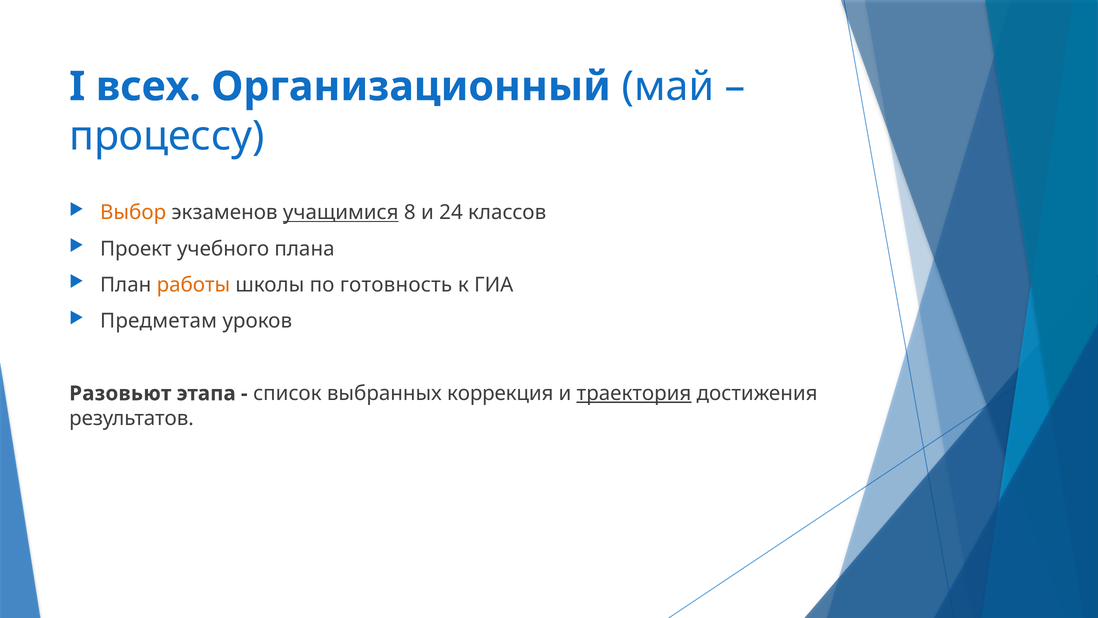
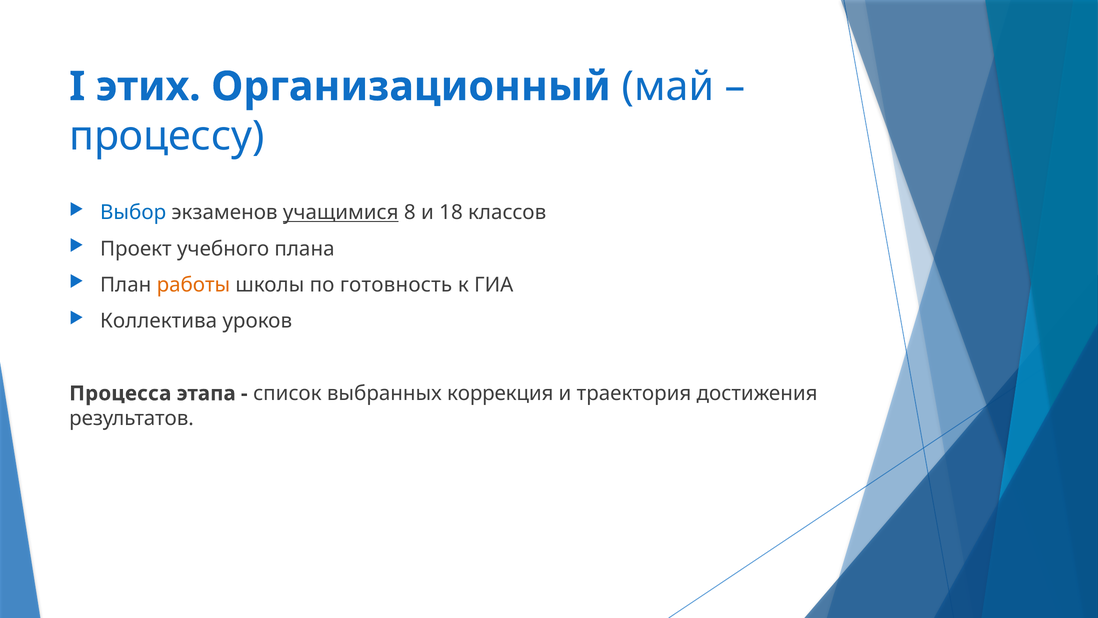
всех: всех -> этих
Выбор colour: orange -> blue
24: 24 -> 18
Предметам: Предметам -> Коллектива
Разовьют: Разовьют -> Процесса
траектория underline: present -> none
